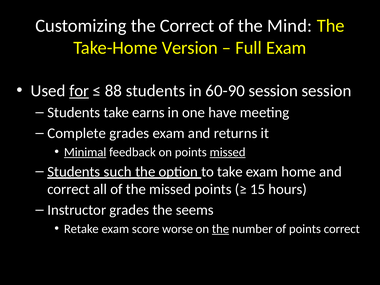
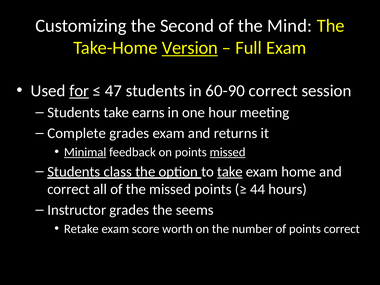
the Correct: Correct -> Second
Version underline: none -> present
88: 88 -> 47
60-90 session: session -> correct
have: have -> hour
such: such -> class
take at (230, 172) underline: none -> present
15: 15 -> 44
worse: worse -> worth
the at (220, 229) underline: present -> none
